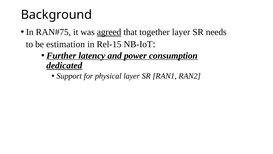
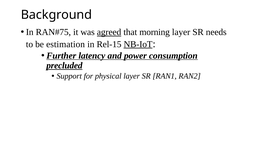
together: together -> morning
NB-IoT underline: none -> present
dedicated: dedicated -> precluded
